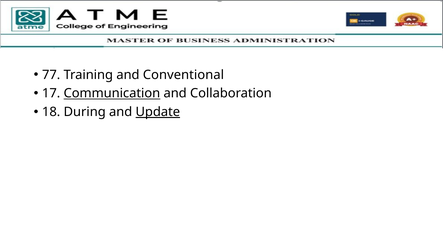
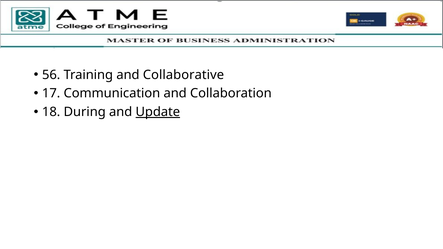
77: 77 -> 56
Conventional: Conventional -> Collaborative
Communication underline: present -> none
